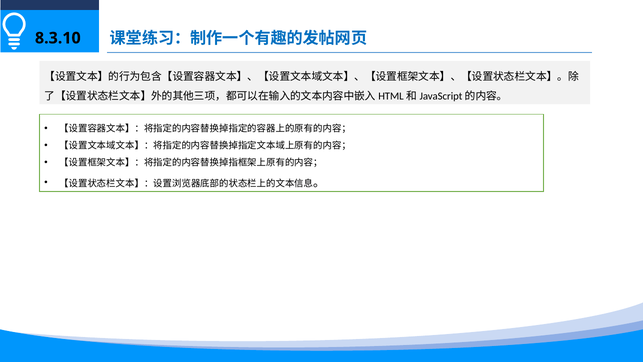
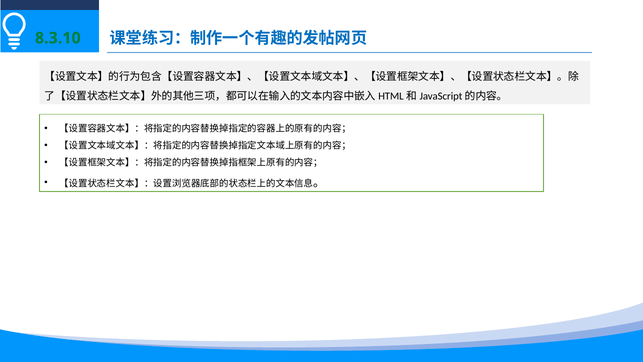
8.3.10 colour: black -> green
